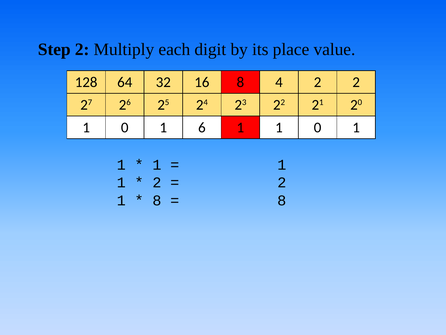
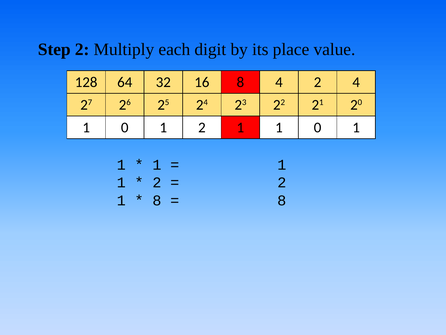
2 2: 2 -> 4
1 6: 6 -> 2
